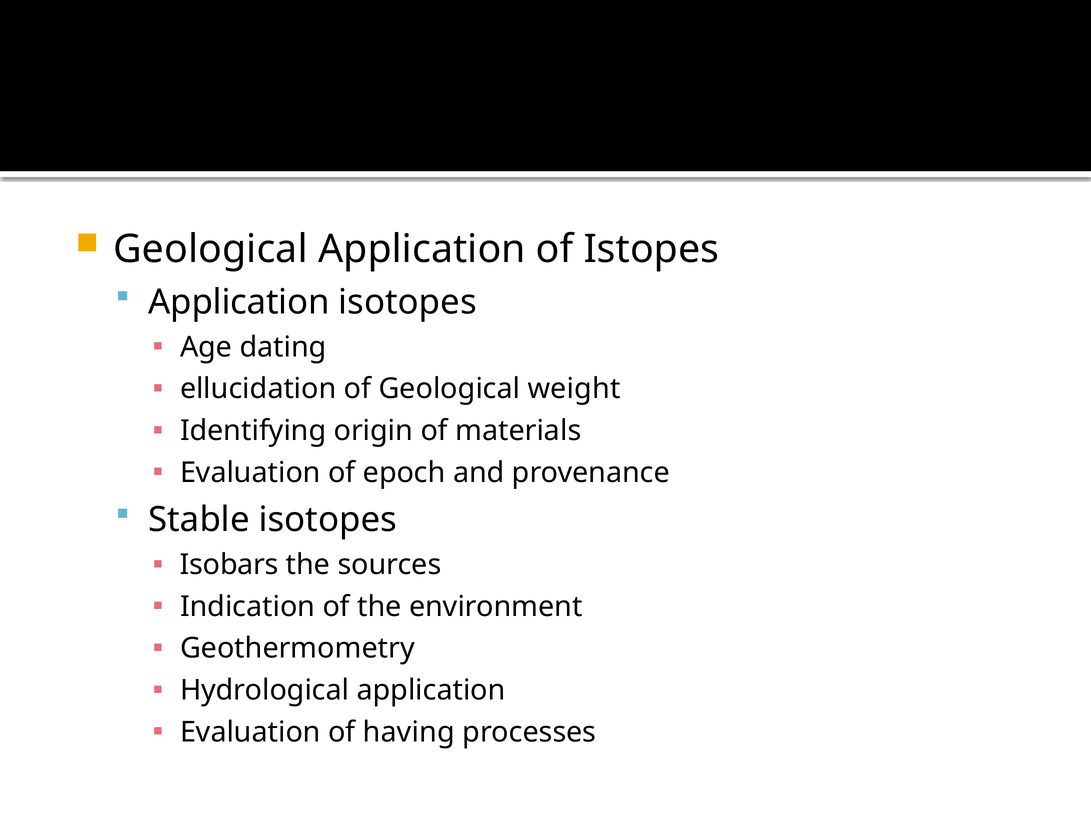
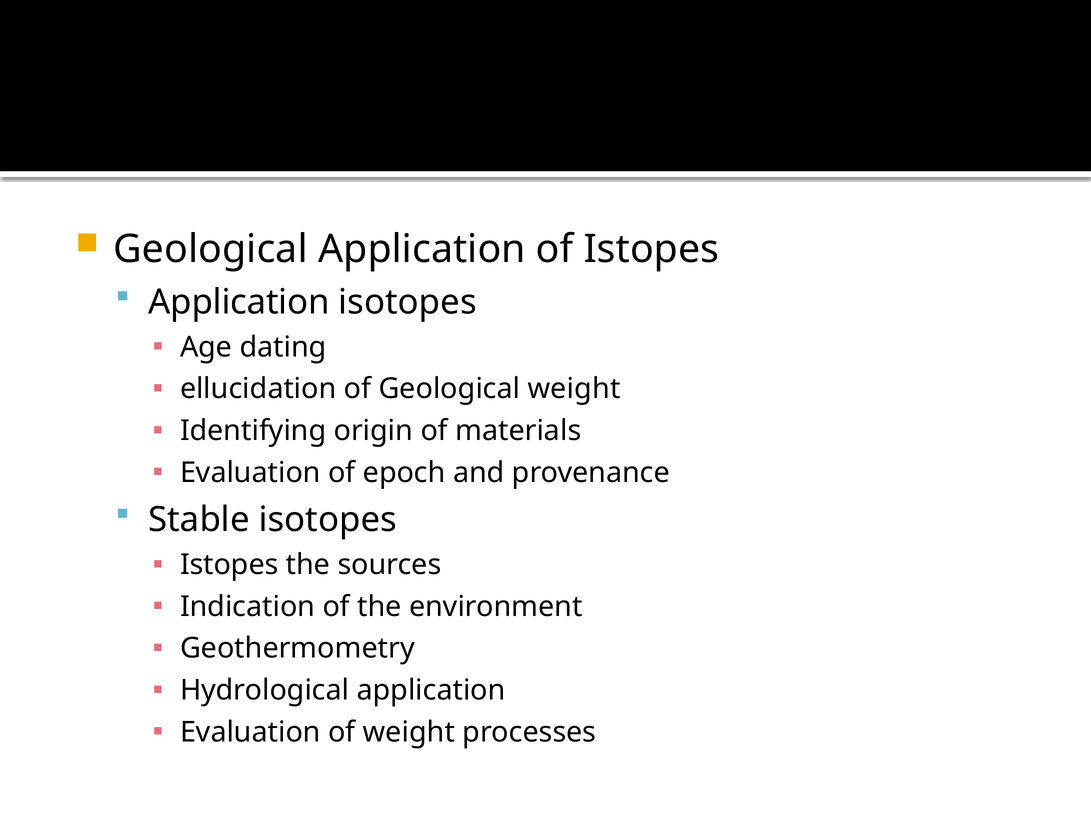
Isobars at (229, 564): Isobars -> Istopes
of having: having -> weight
